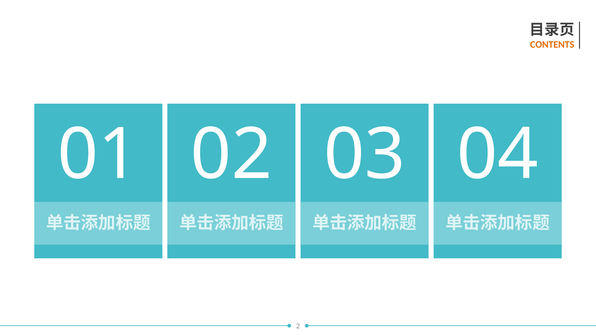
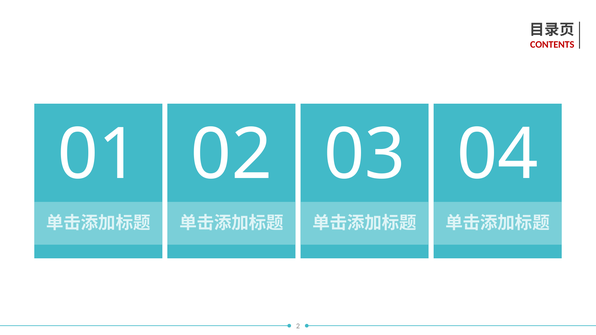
CONTENTS colour: orange -> red
